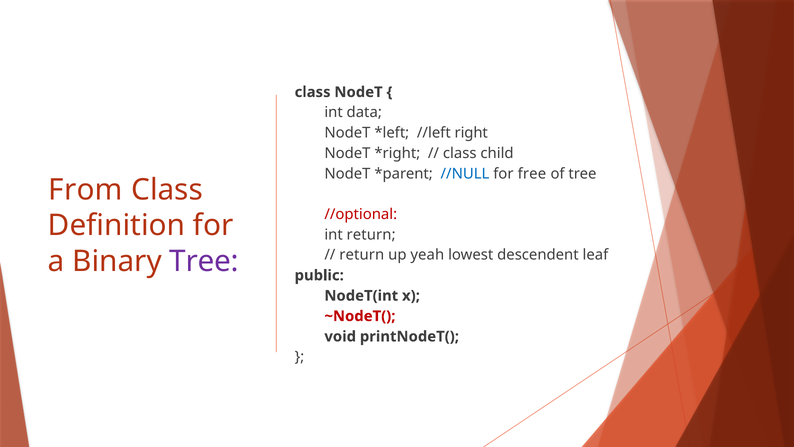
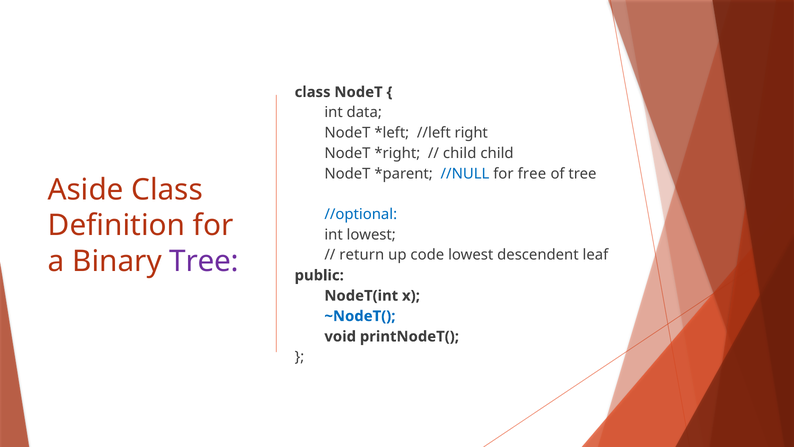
class at (460, 153): class -> child
From: From -> Aside
//optional colour: red -> blue
int return: return -> lowest
yeah: yeah -> code
~NodeT( colour: red -> blue
